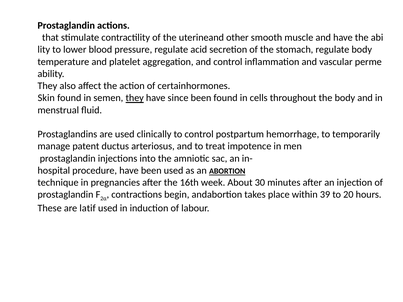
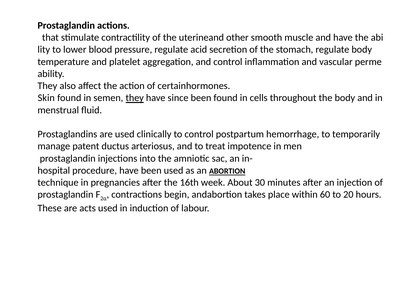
39: 39 -> 60
latif: latif -> acts
